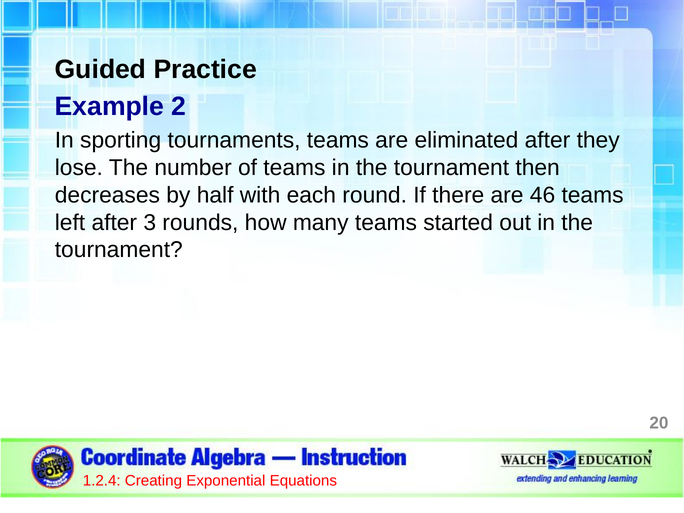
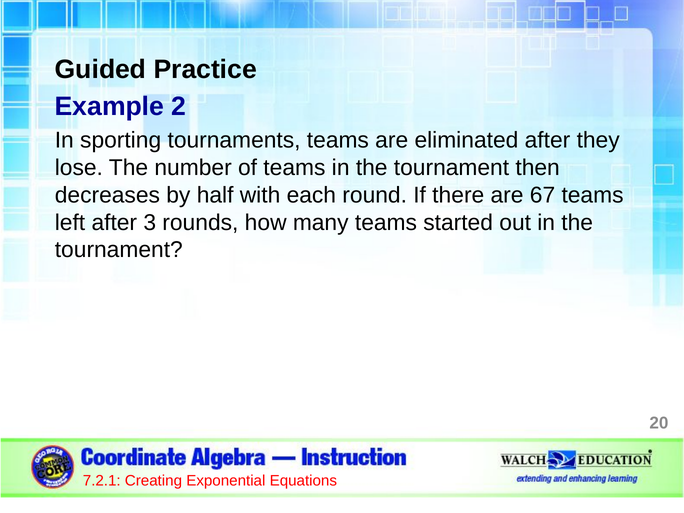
46: 46 -> 67
1.2.4: 1.2.4 -> 7.2.1
